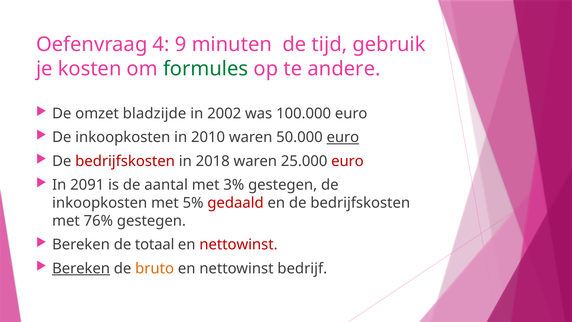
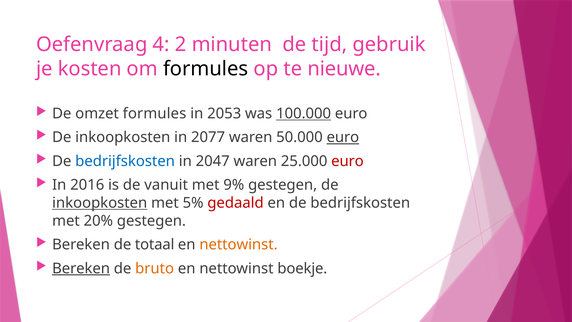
9: 9 -> 2
formules at (206, 69) colour: green -> black
andere: andere -> nieuwe
omzet bladzijde: bladzijde -> formules
2002: 2002 -> 2053
100.000 underline: none -> present
2010: 2010 -> 2077
bedrijfskosten at (125, 161) colour: red -> blue
2018: 2018 -> 2047
2091: 2091 -> 2016
aantal: aantal -> vanuit
3%: 3% -> 9%
inkoopkosten at (100, 203) underline: none -> present
76%: 76% -> 20%
nettowinst at (238, 244) colour: red -> orange
bedrijf: bedrijf -> boekje
